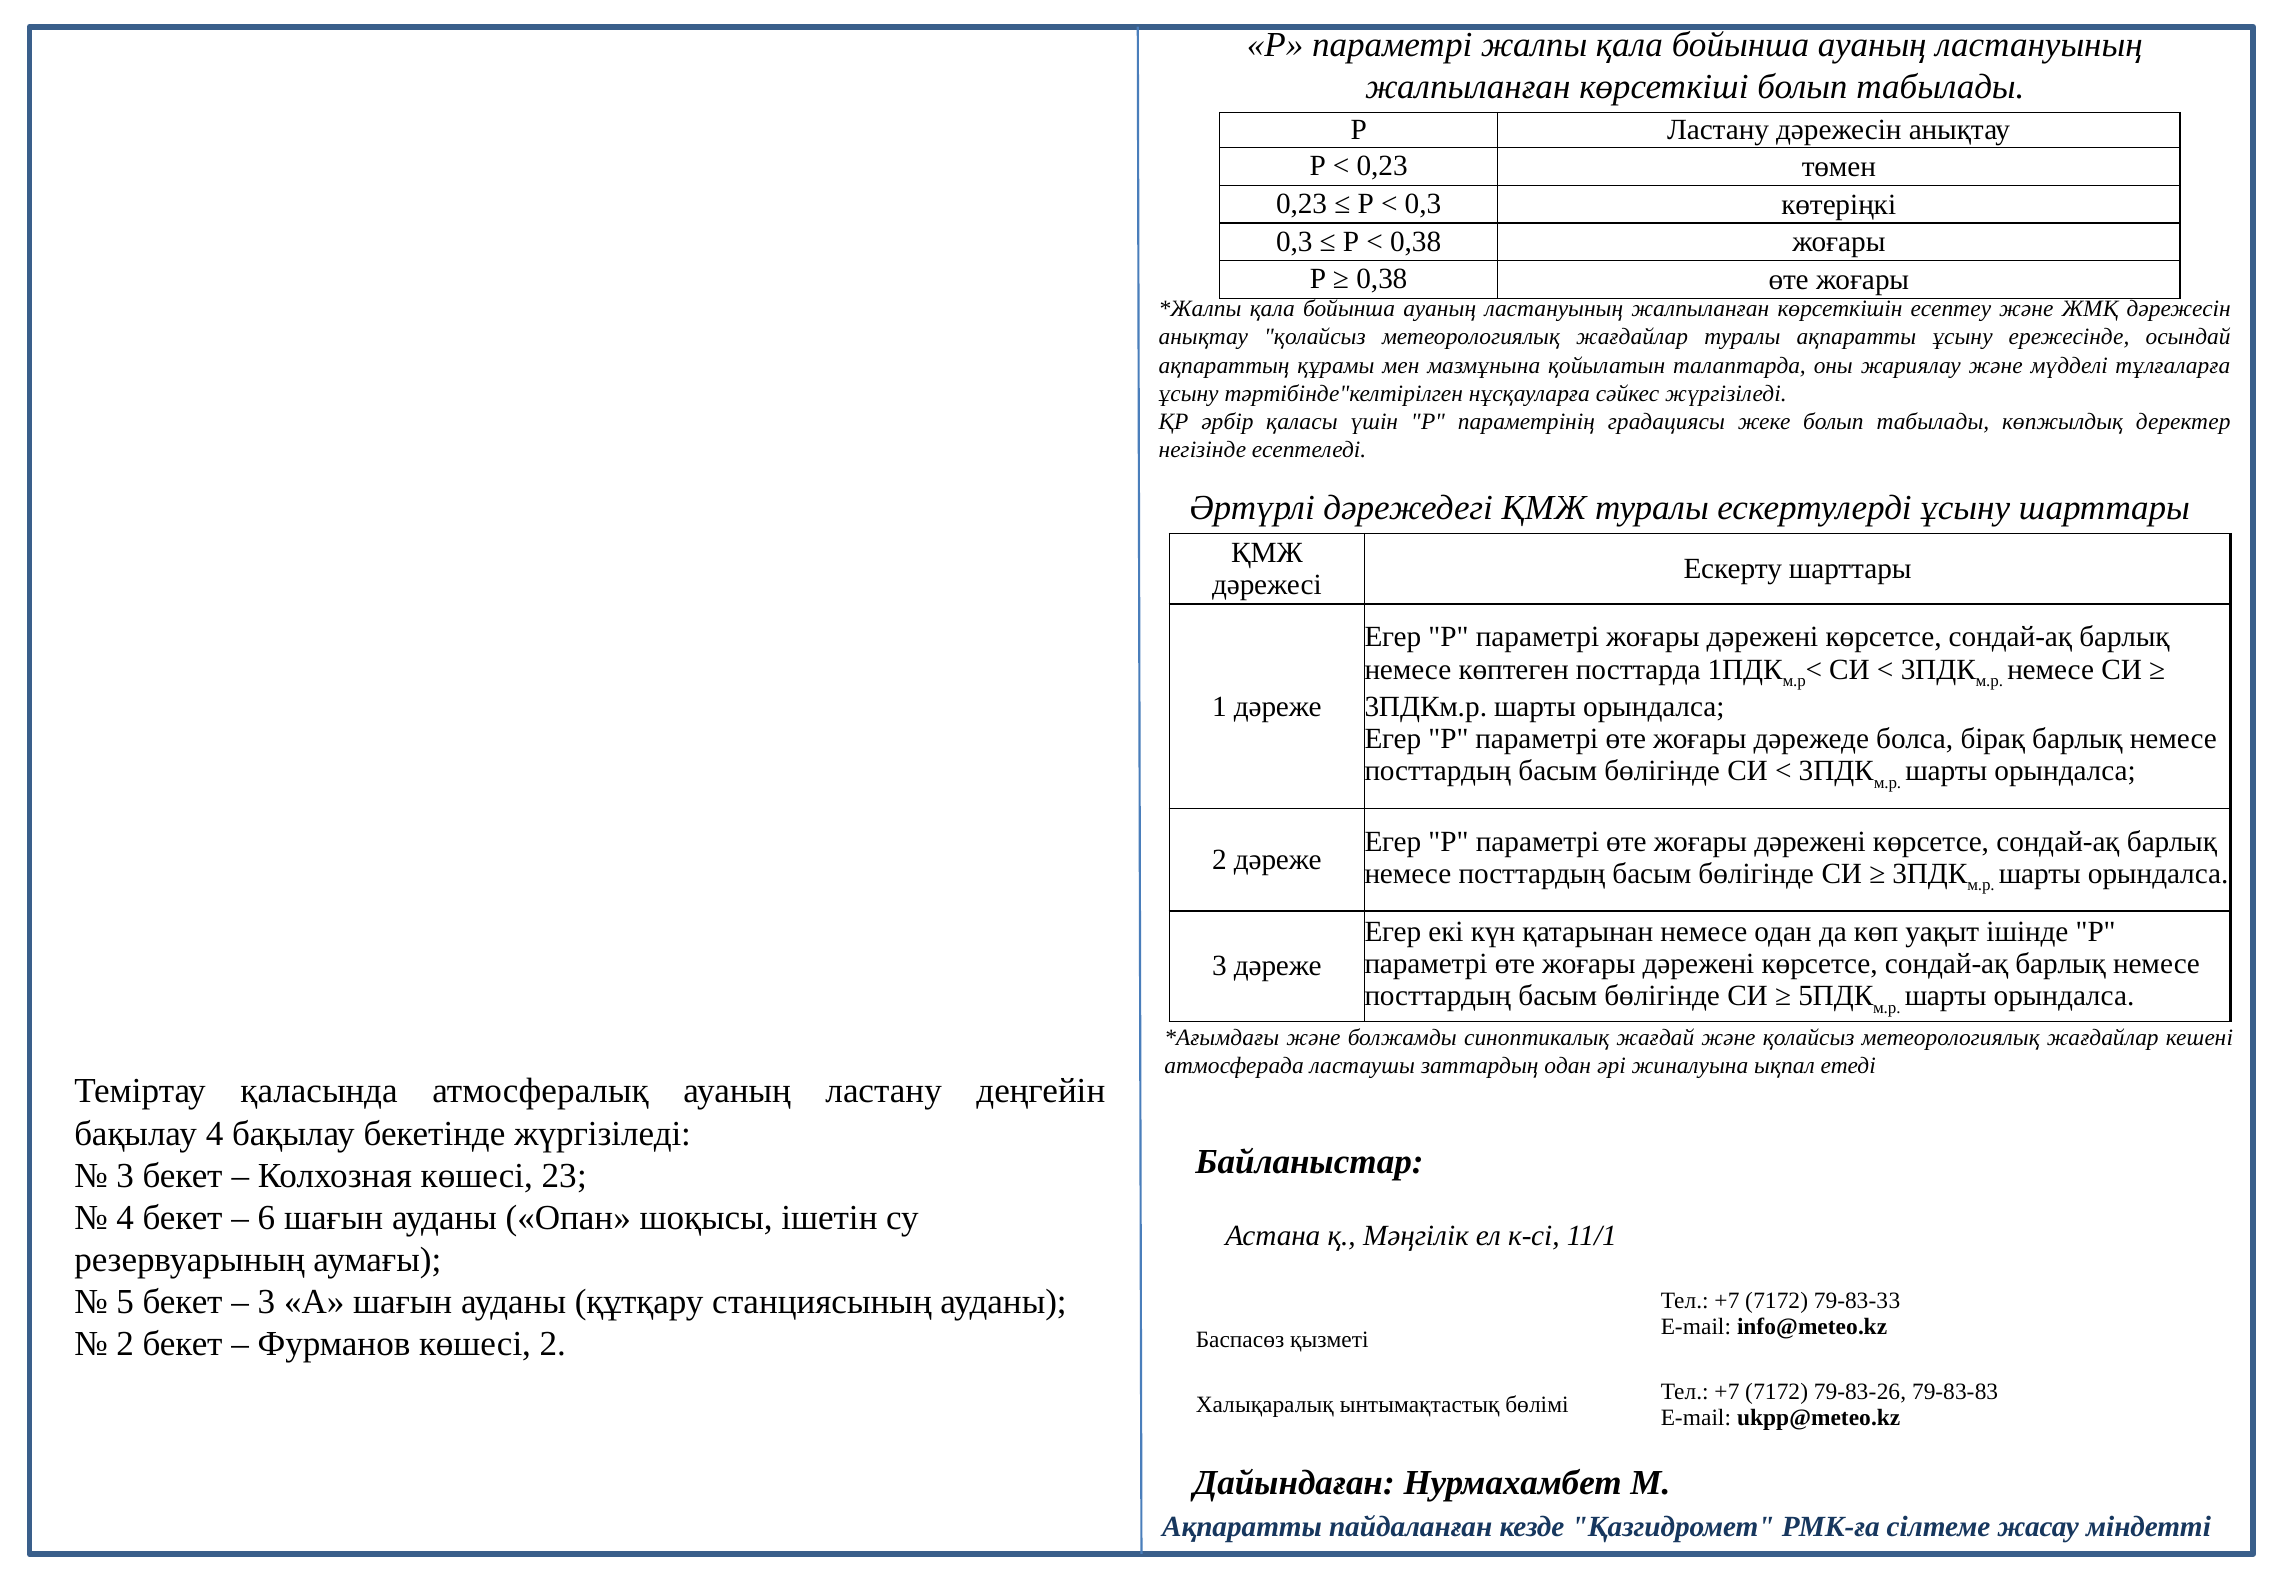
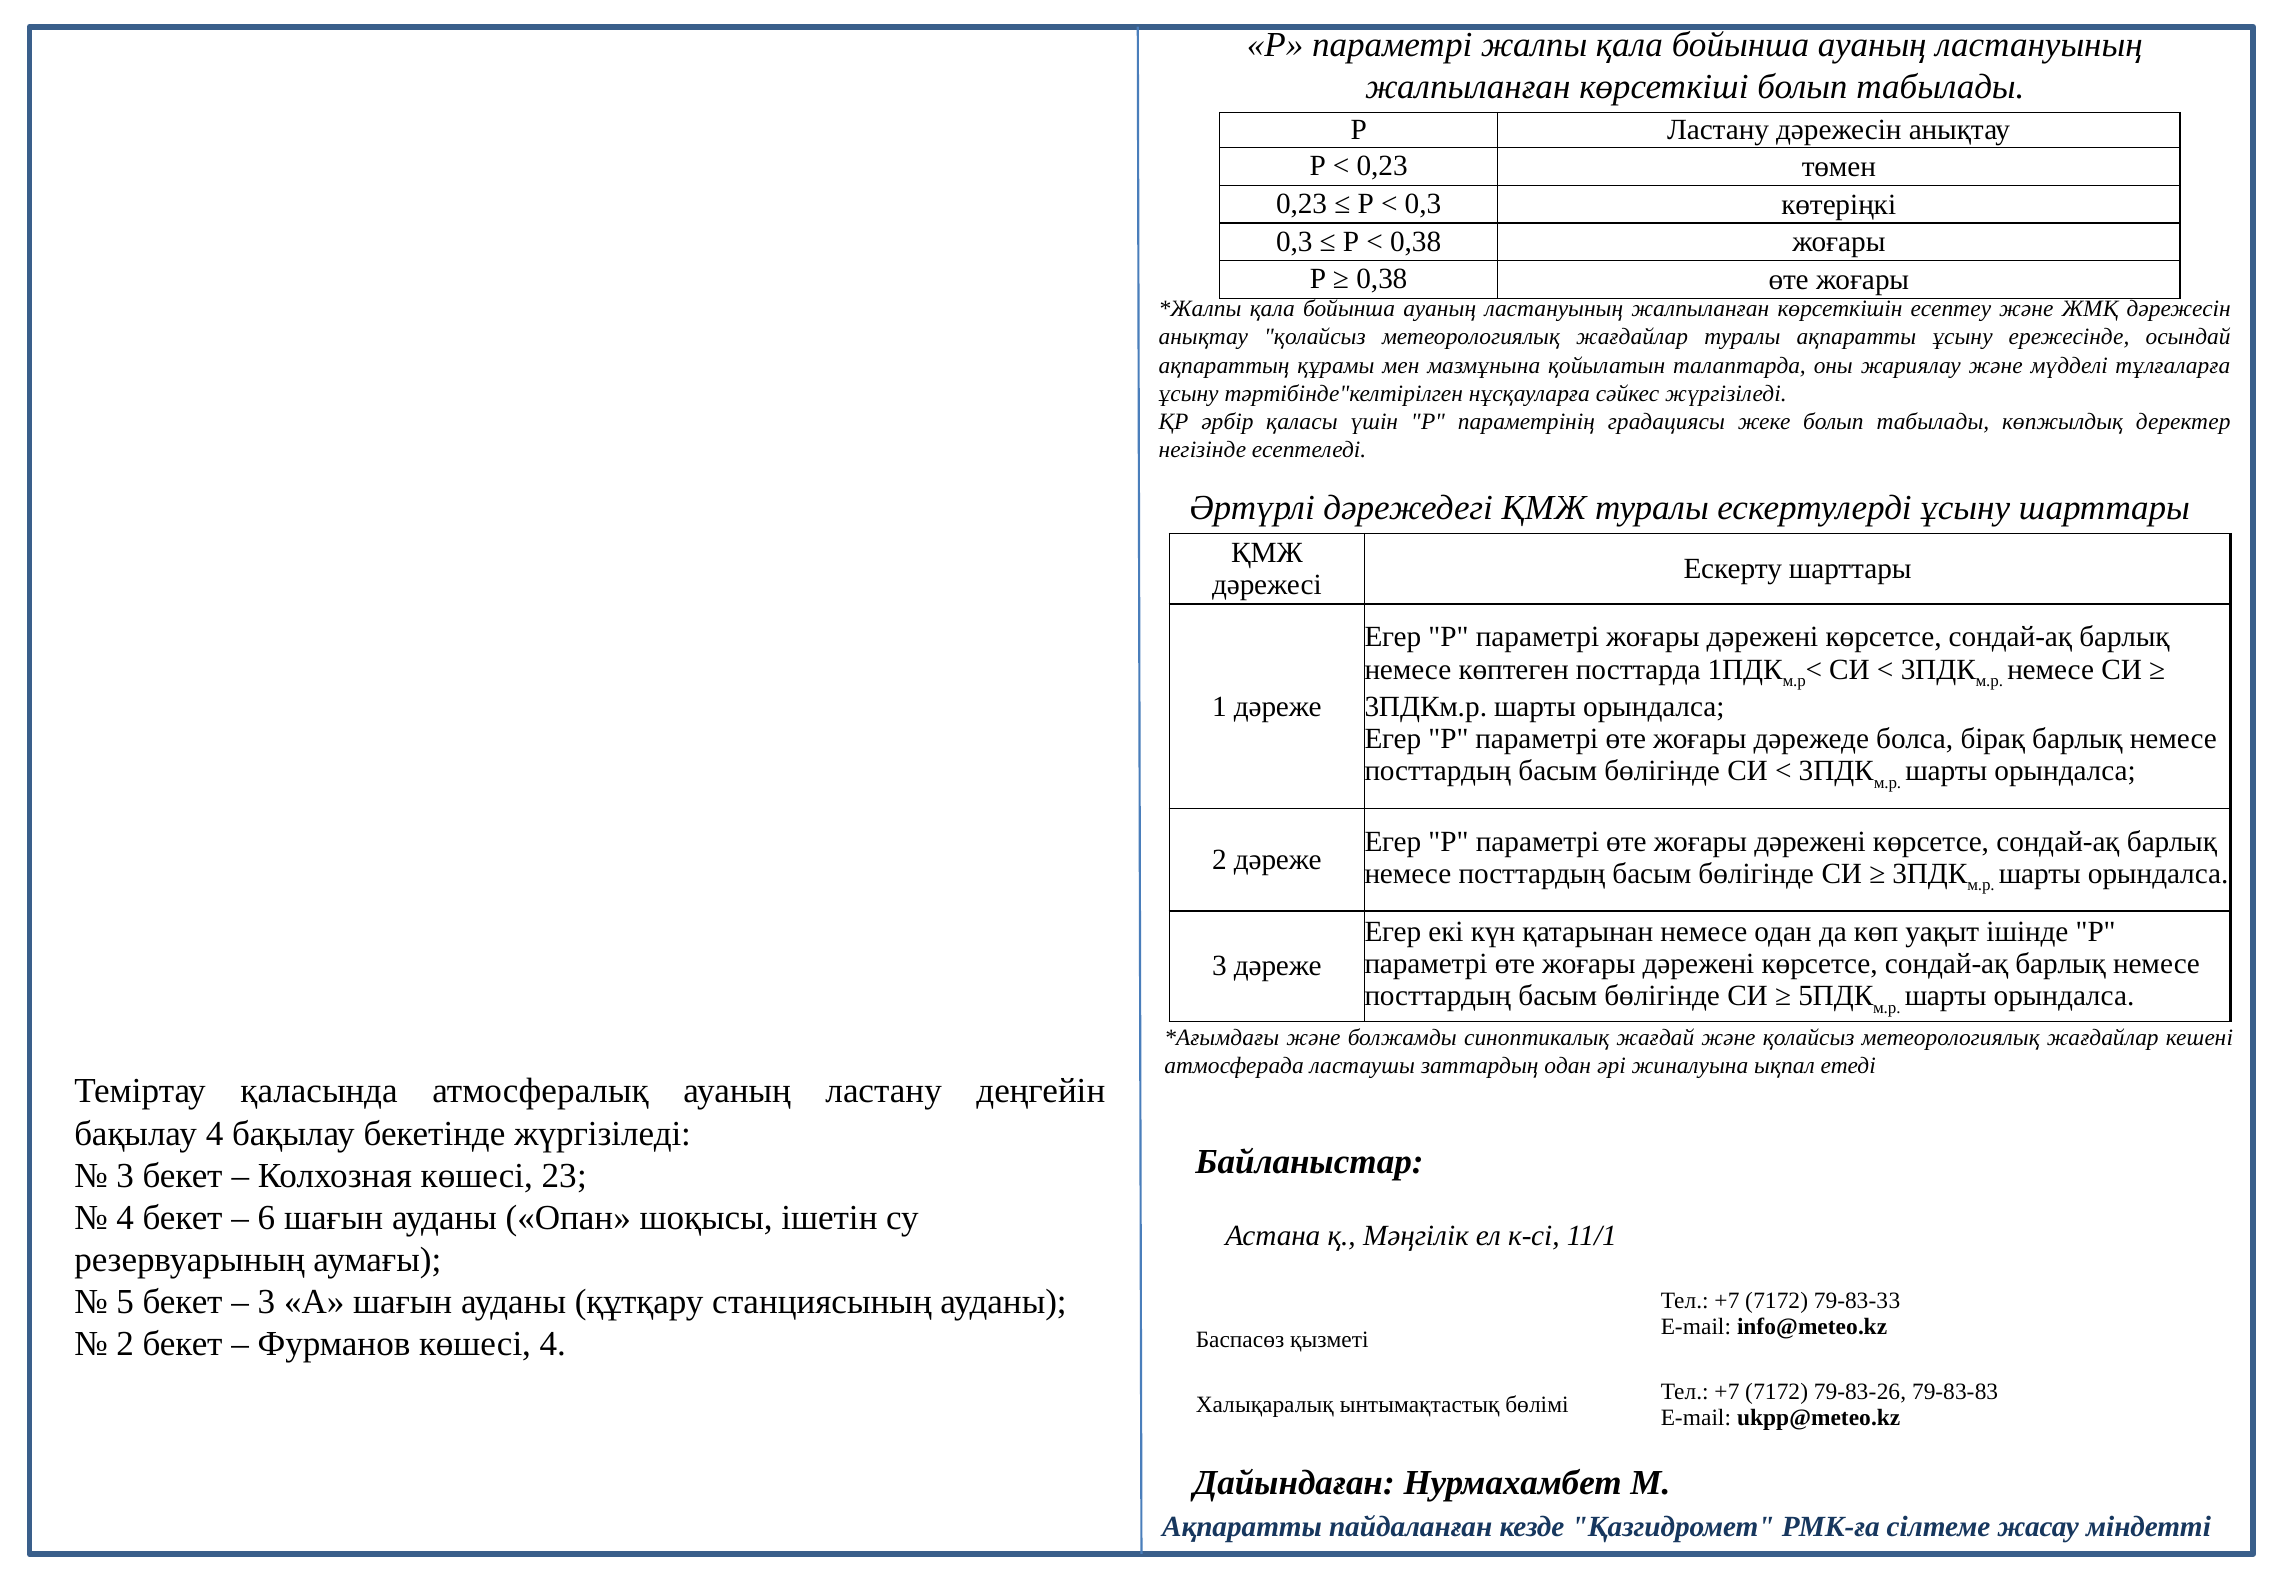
көшесі 2: 2 -> 4
